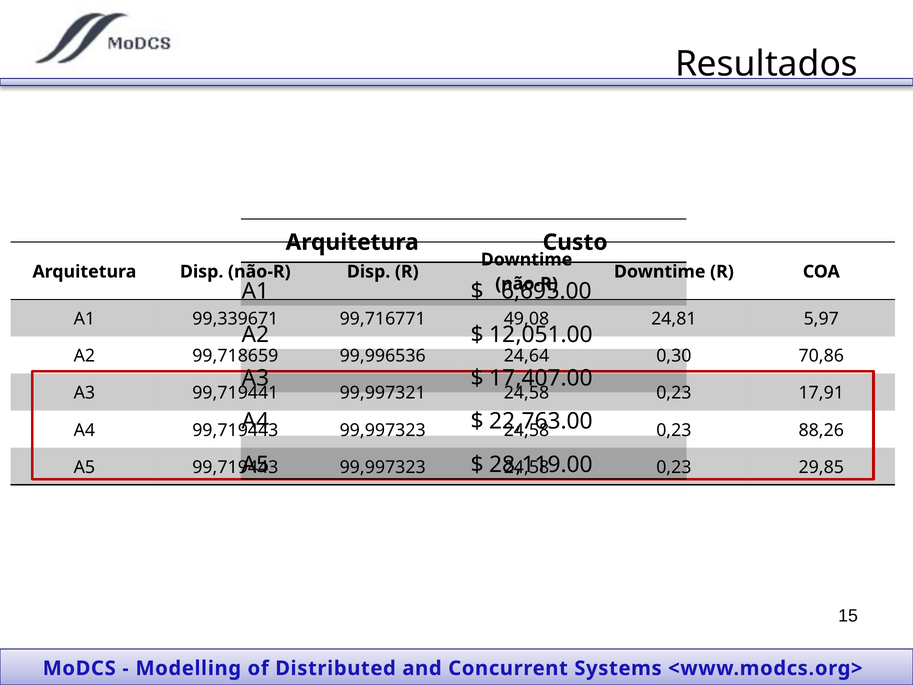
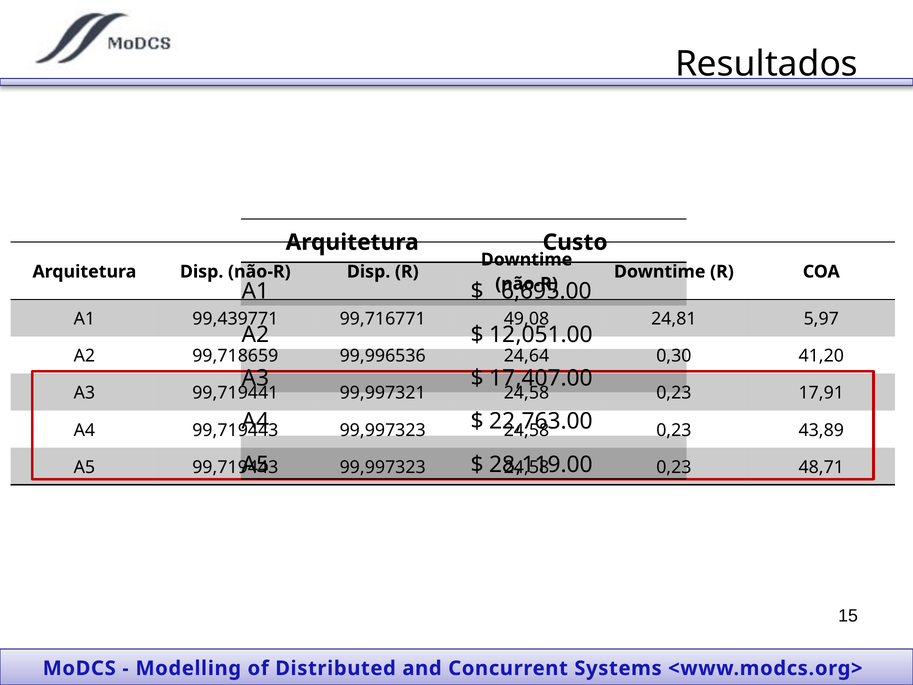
99,339671: 99,339671 -> 99,439771
70,86: 70,86 -> 41,20
88,26: 88,26 -> 43,89
29,85: 29,85 -> 48,71
